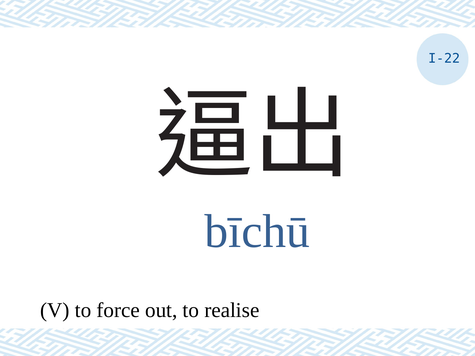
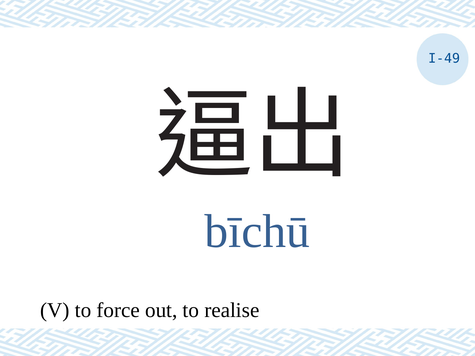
I-22: I-22 -> I-49
